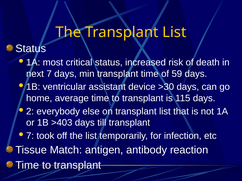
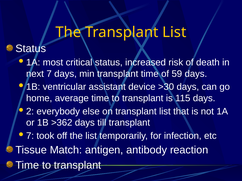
>403: >403 -> >362
